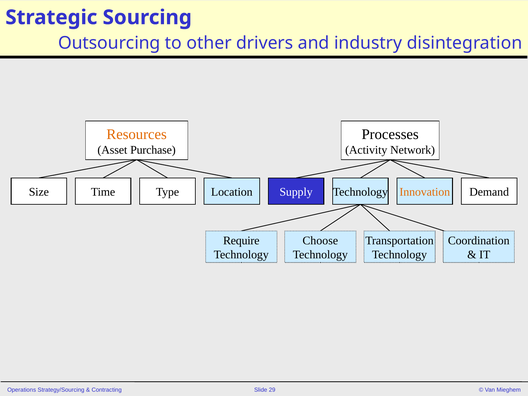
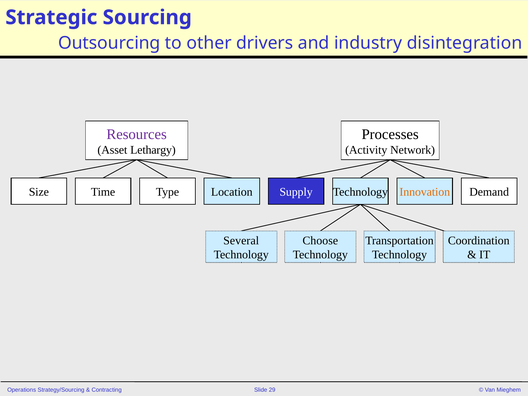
Resources colour: orange -> purple
Purchase: Purchase -> Lethargy
Require: Require -> Several
